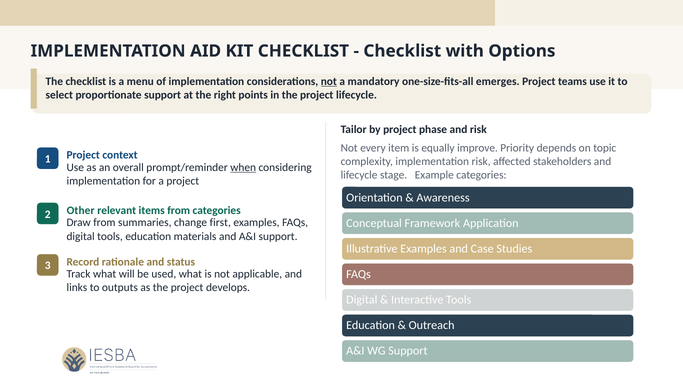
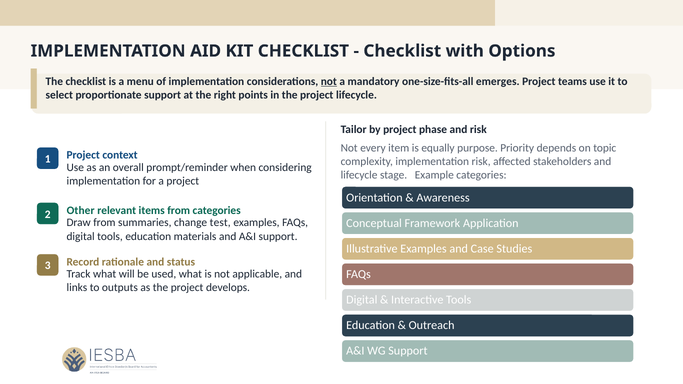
improve: improve -> purpose
when underline: present -> none
first: first -> test
